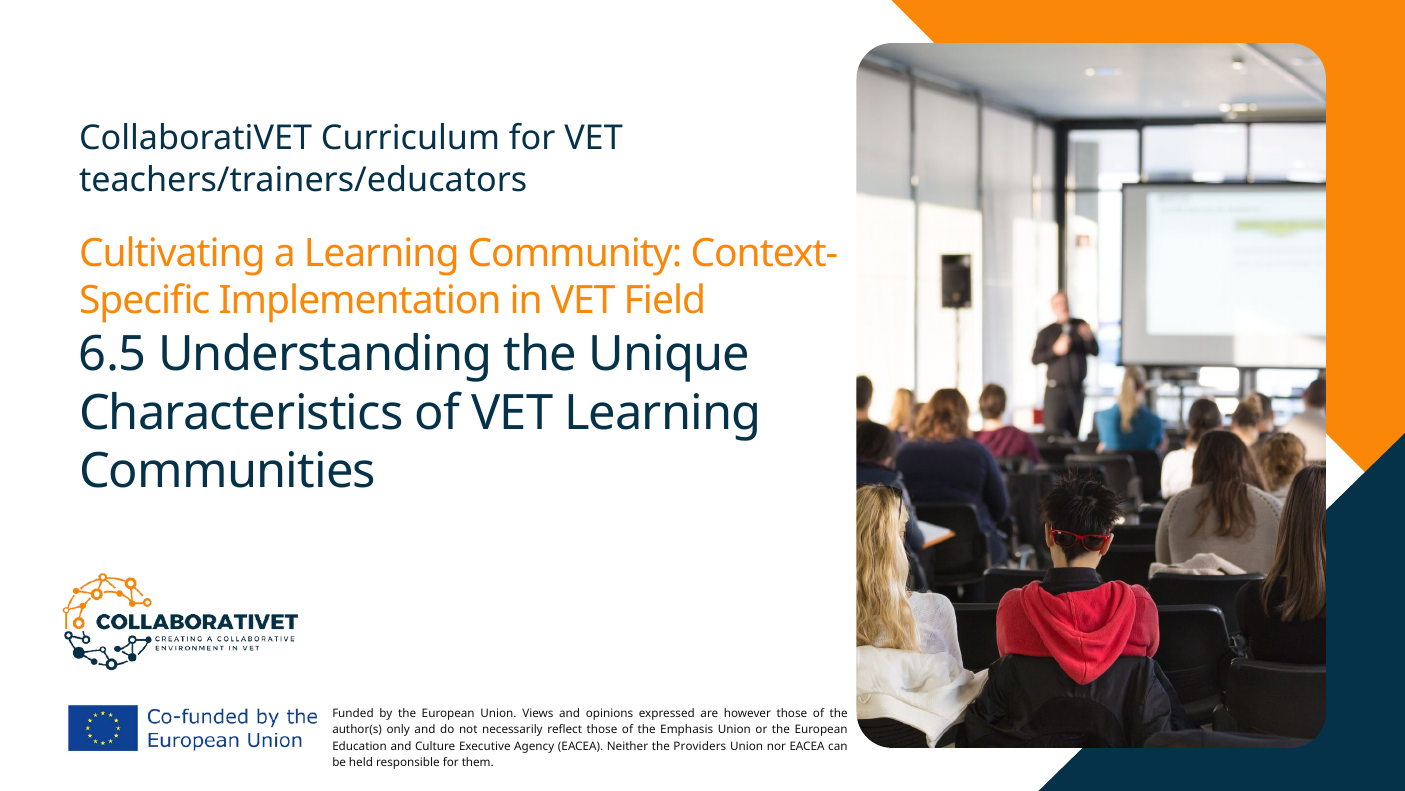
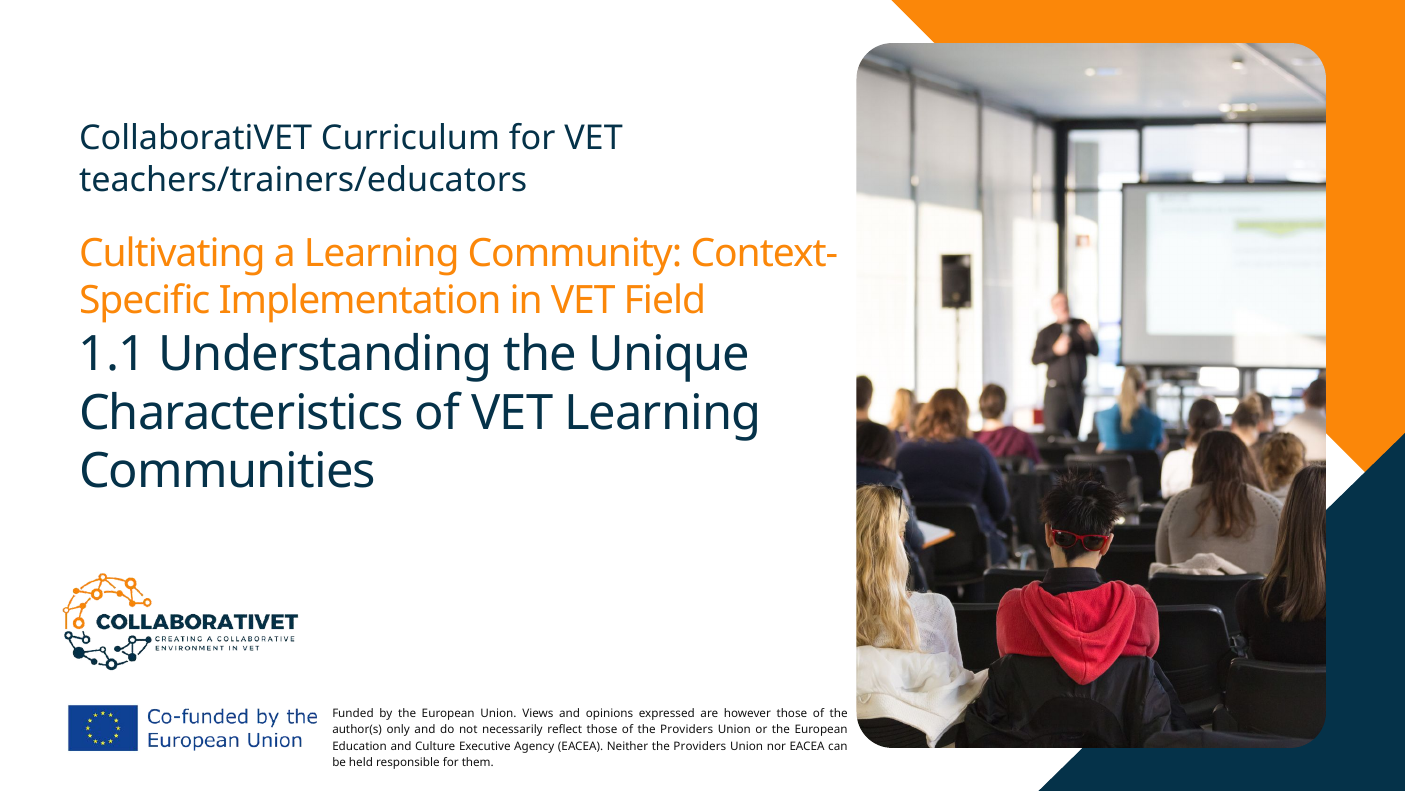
6.5: 6.5 -> 1.1
of the Emphasis: Emphasis -> Providers
